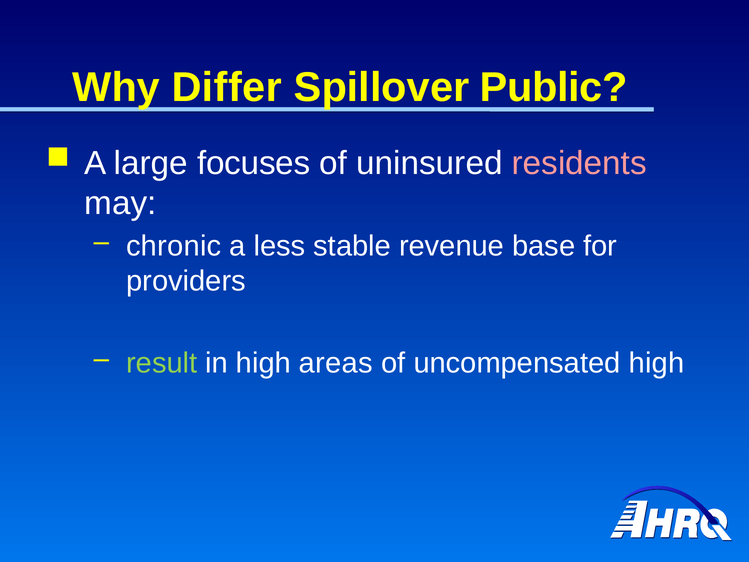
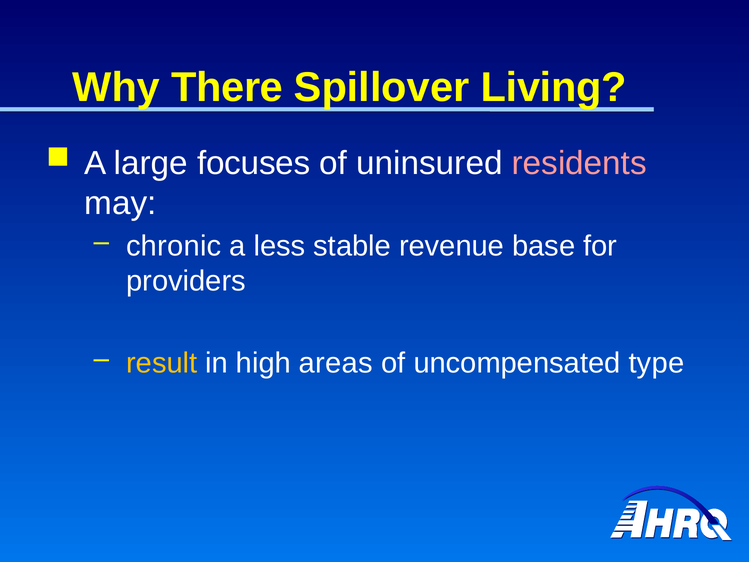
Differ: Differ -> There
Public: Public -> Living
result colour: light green -> yellow
uncompensated high: high -> type
